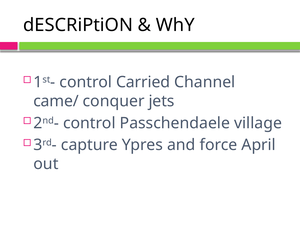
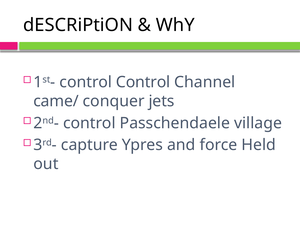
control Carried: Carried -> Control
April: April -> Held
